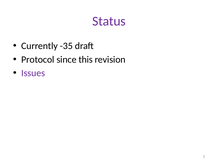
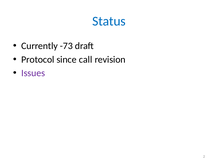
Status colour: purple -> blue
-35: -35 -> -73
this: this -> call
